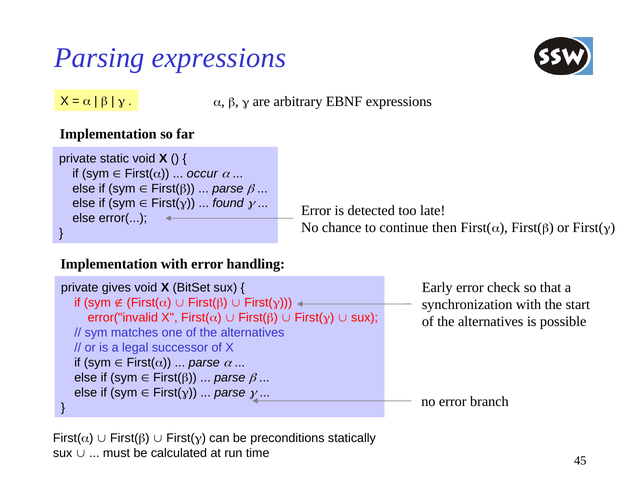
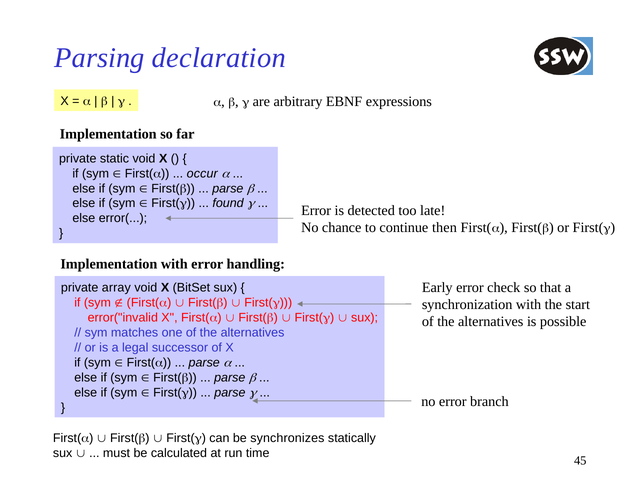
Parsing expressions: expressions -> declaration
gives: gives -> array
preconditions: preconditions -> synchronizes
